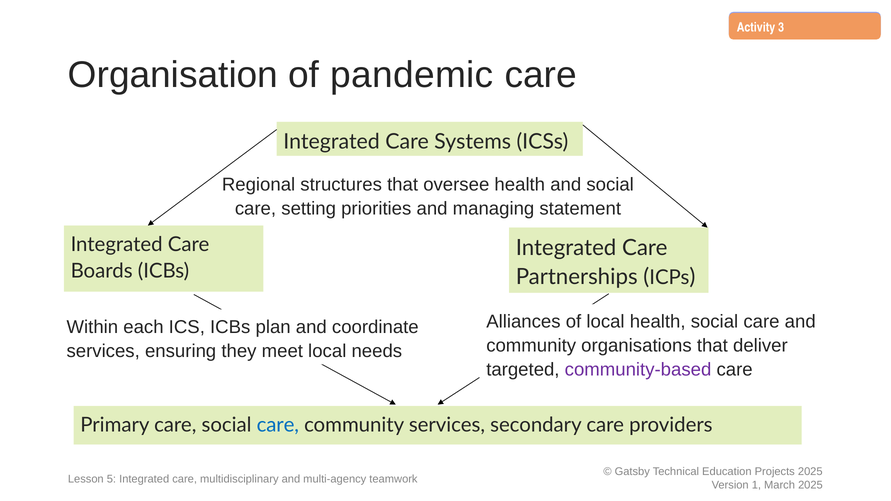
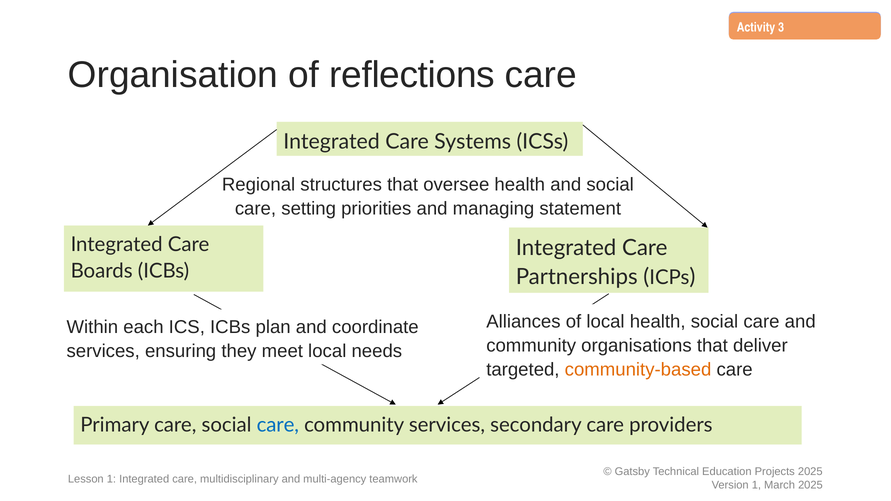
pandemic: pandemic -> reflections
community-based colour: purple -> orange
Lesson 5: 5 -> 1
